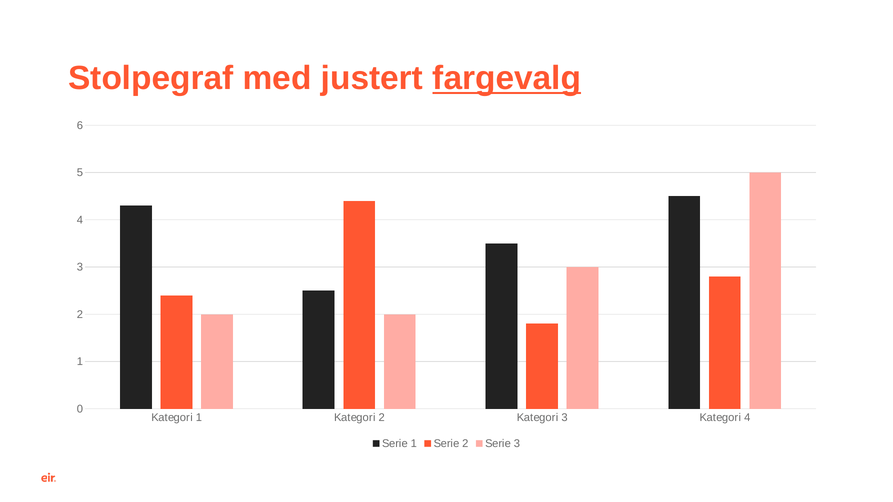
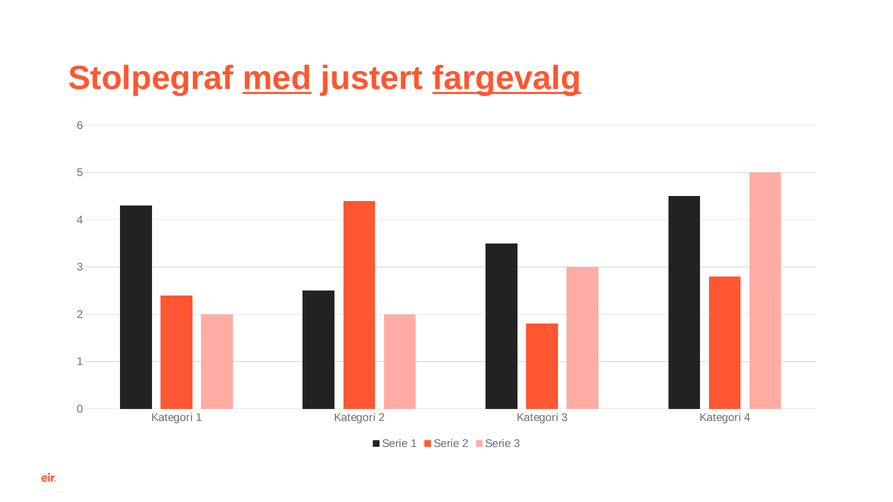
med underline: none -> present
